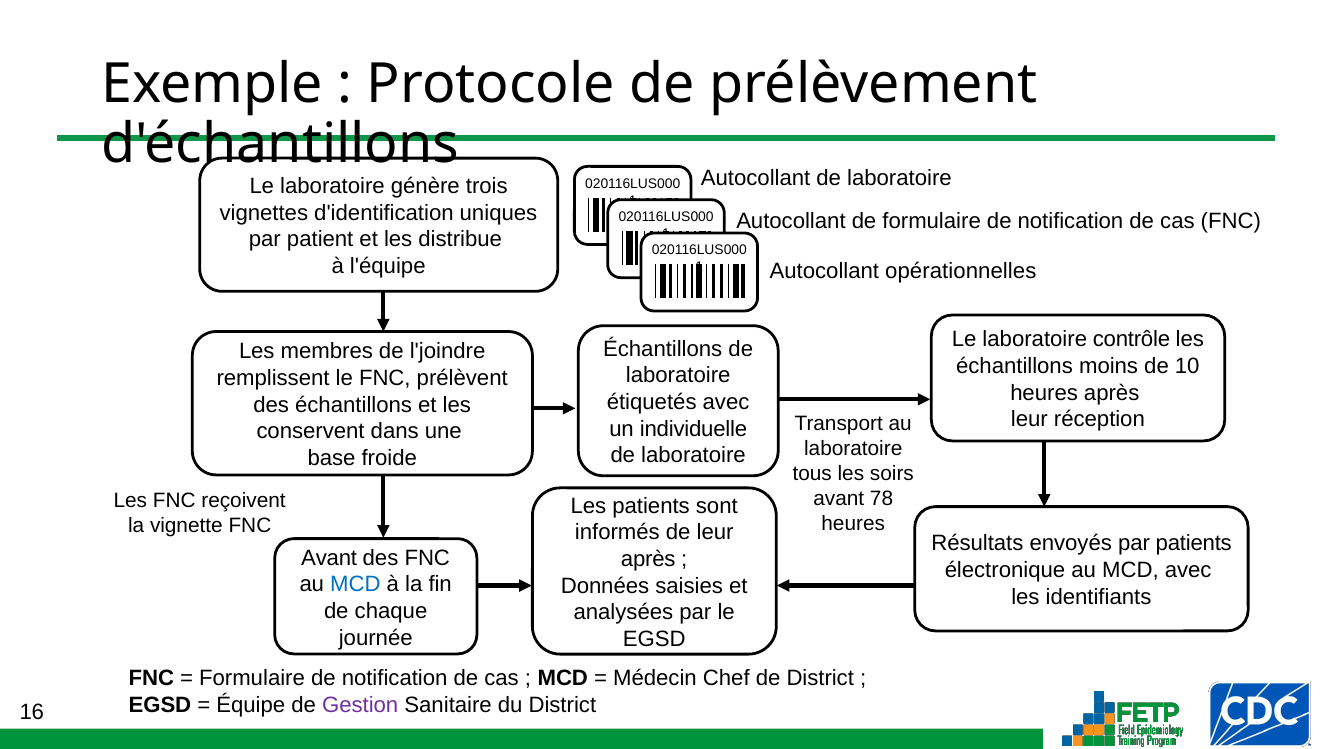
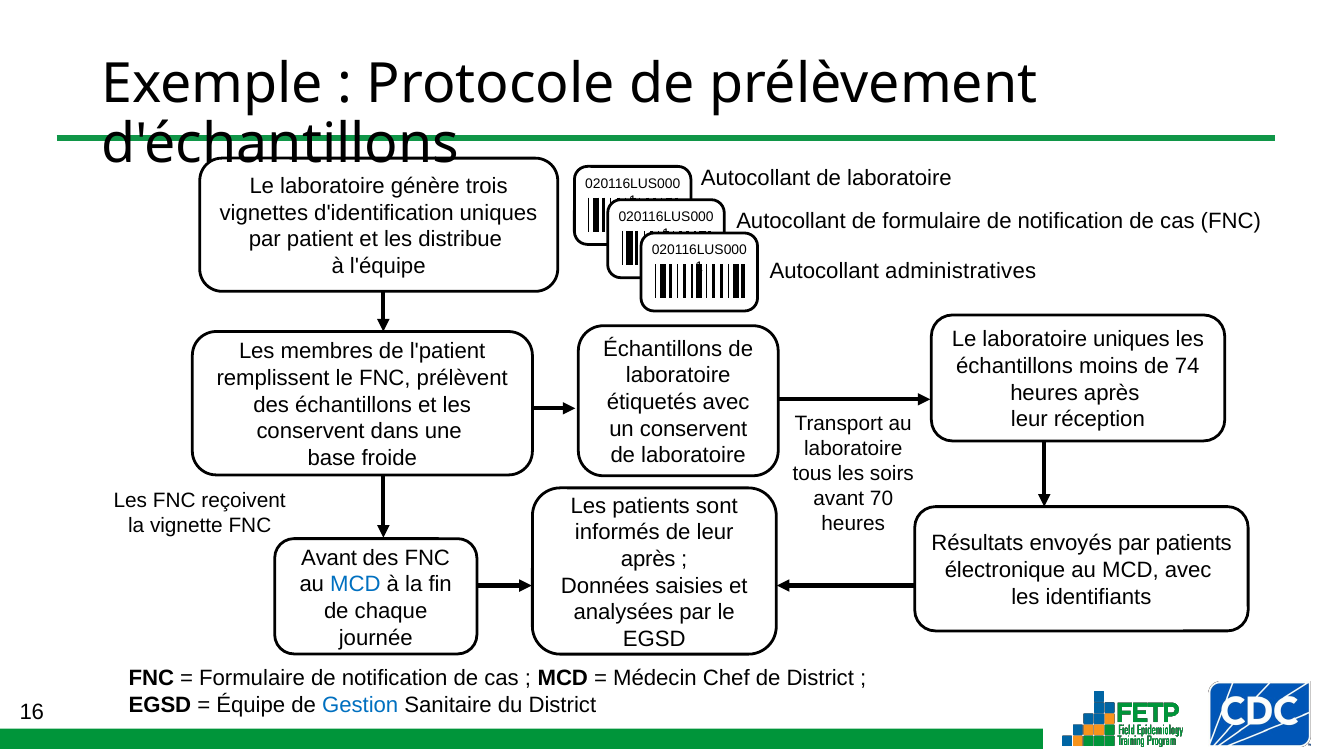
opérationnelles: opérationnelles -> administratives
laboratoire contrôle: contrôle -> uniques
l'joindre: l'joindre -> l'patient
10: 10 -> 74
un individuelle: individuelle -> conservent
78: 78 -> 70
Gestion colour: purple -> blue
